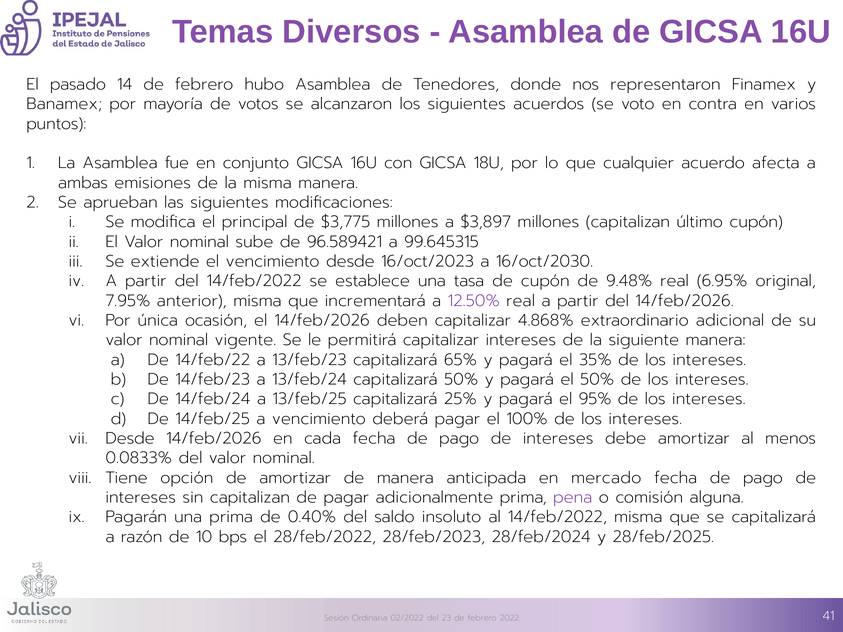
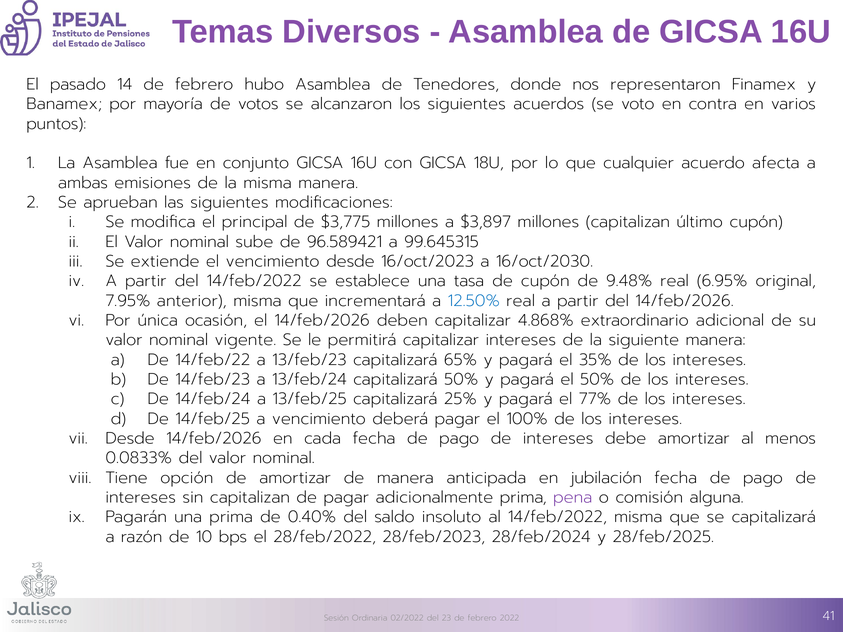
12.50% colour: purple -> blue
95%: 95% -> 77%
mercado: mercado -> jubilación
